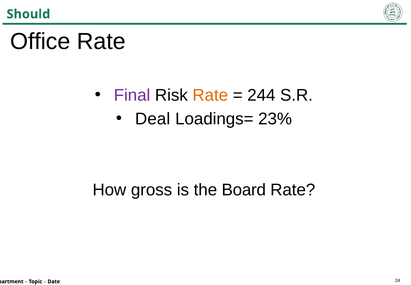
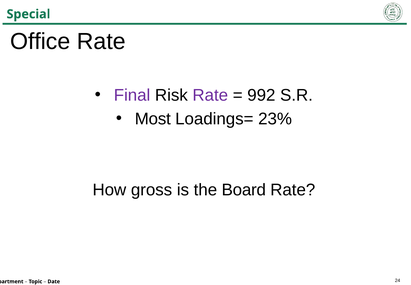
Should: Should -> Special
Rate at (210, 95) colour: orange -> purple
244: 244 -> 992
Deal: Deal -> Most
